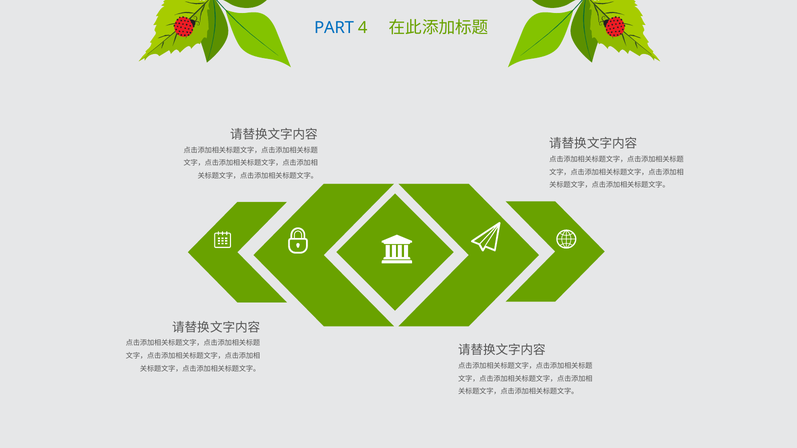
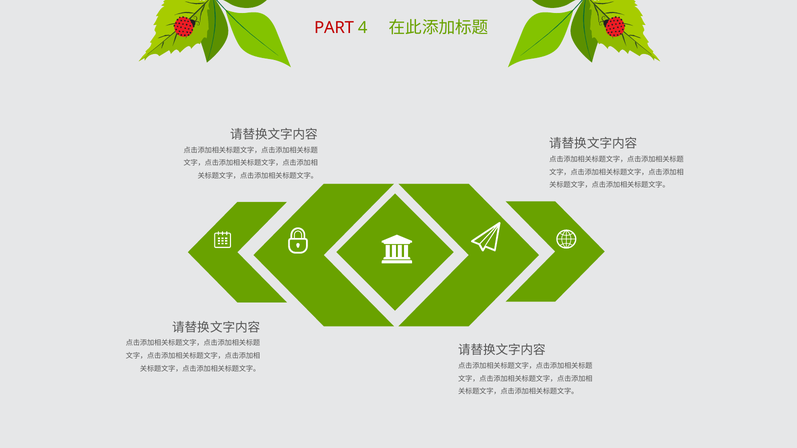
PART colour: blue -> red
